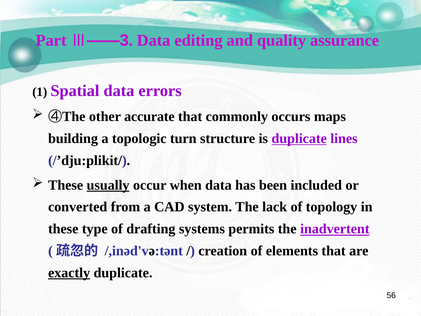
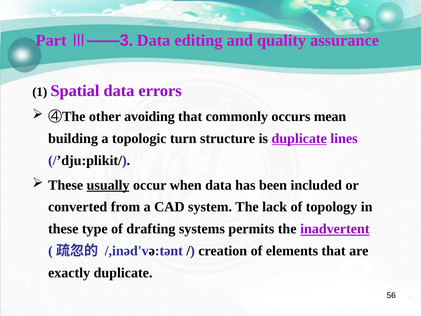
accurate: accurate -> avoiding
maps: maps -> mean
exactly underline: present -> none
